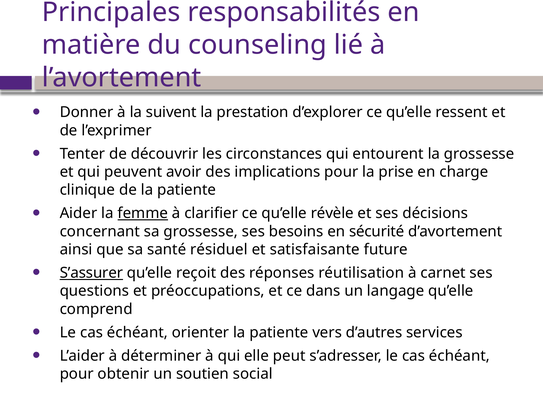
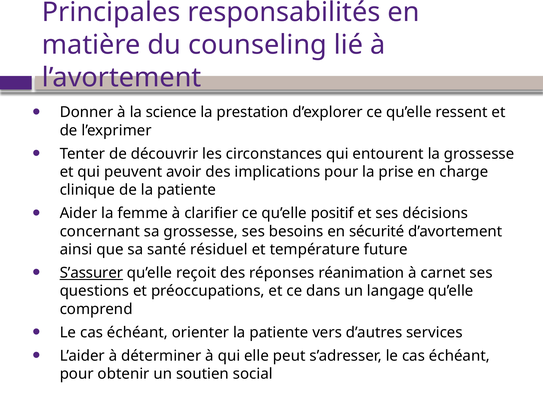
suivent: suivent -> science
femme underline: present -> none
révèle: révèle -> positif
satisfaisante: satisfaisante -> température
réutilisation: réutilisation -> réanimation
